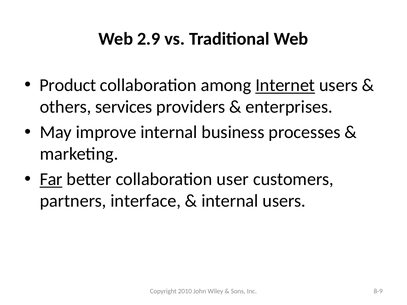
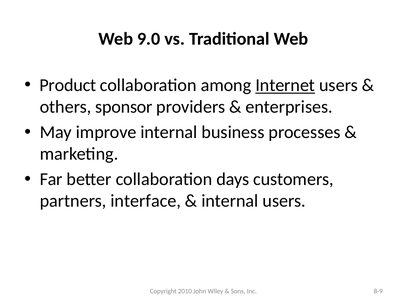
2.9: 2.9 -> 9.0
services: services -> sponsor
Far underline: present -> none
user: user -> days
